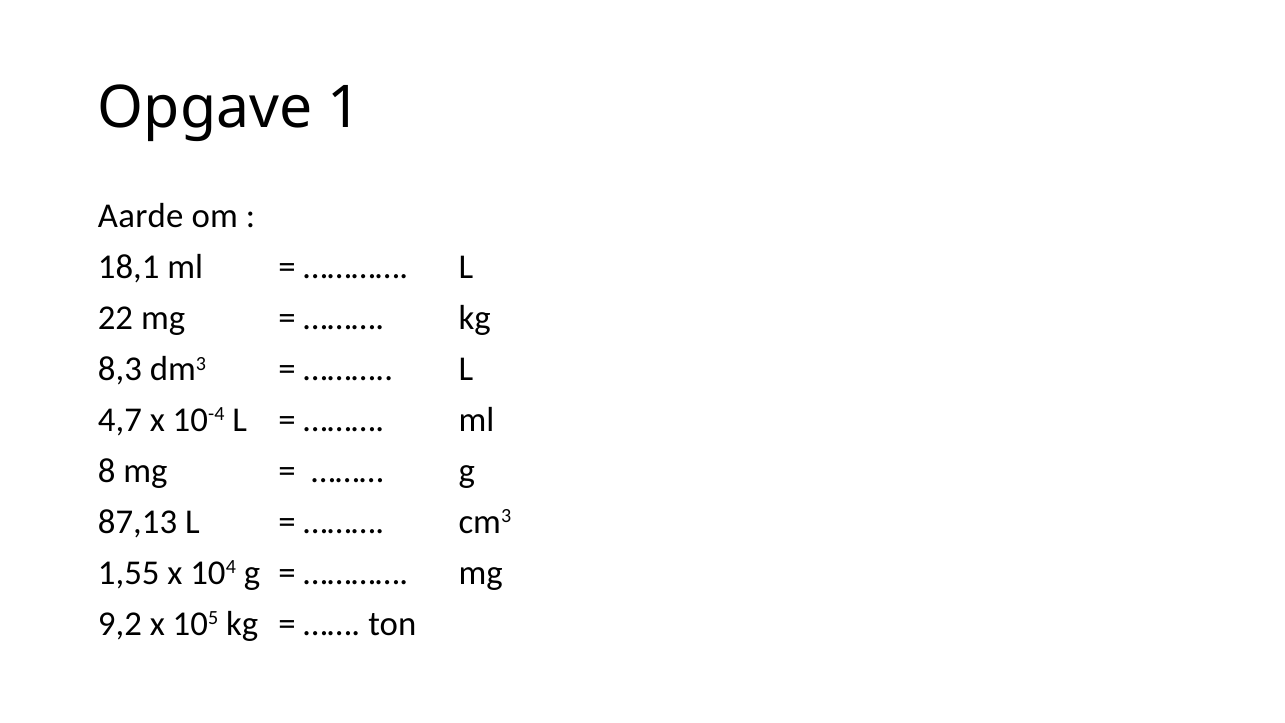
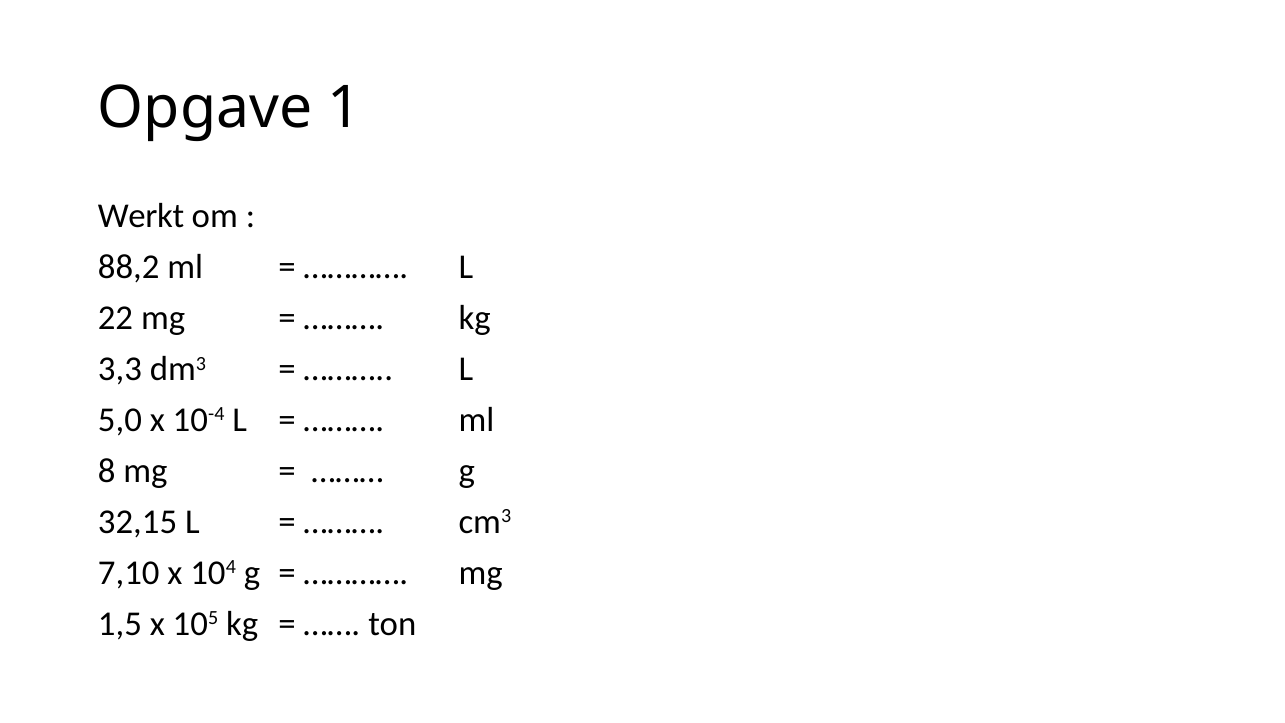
Aarde: Aarde -> Werkt
18,1: 18,1 -> 88,2
8,3: 8,3 -> 3,3
4,7: 4,7 -> 5,0
87,13: 87,13 -> 32,15
1,55: 1,55 -> 7,10
9,2: 9,2 -> 1,5
